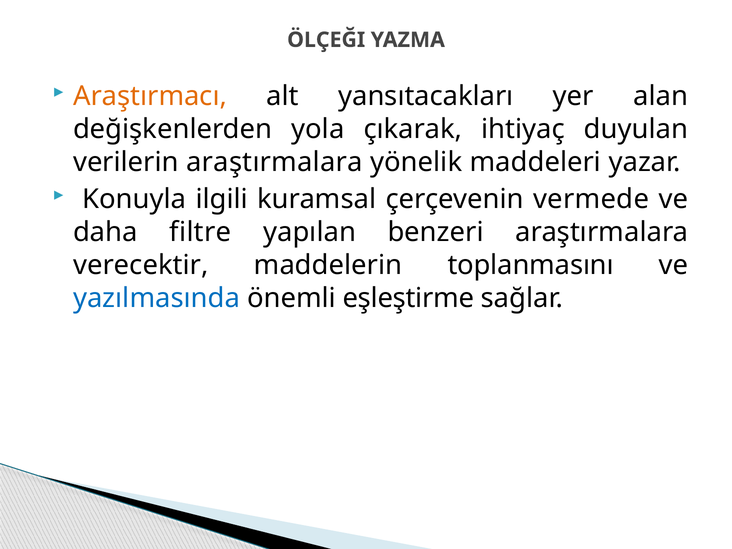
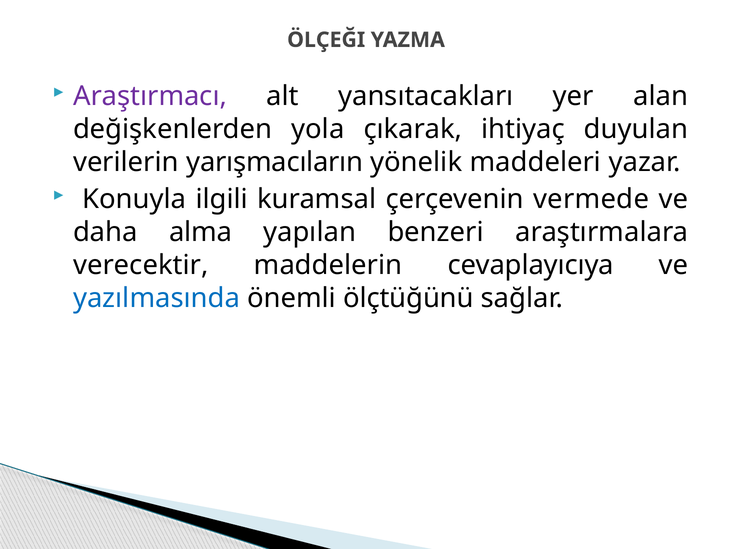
Araştırmacı colour: orange -> purple
verilerin araştırmalara: araştırmalara -> yarışmacıların
filtre: filtre -> alma
toplanmasını: toplanmasını -> cevaplayıcıya
eşleştirme: eşleştirme -> ölçtüğünü
